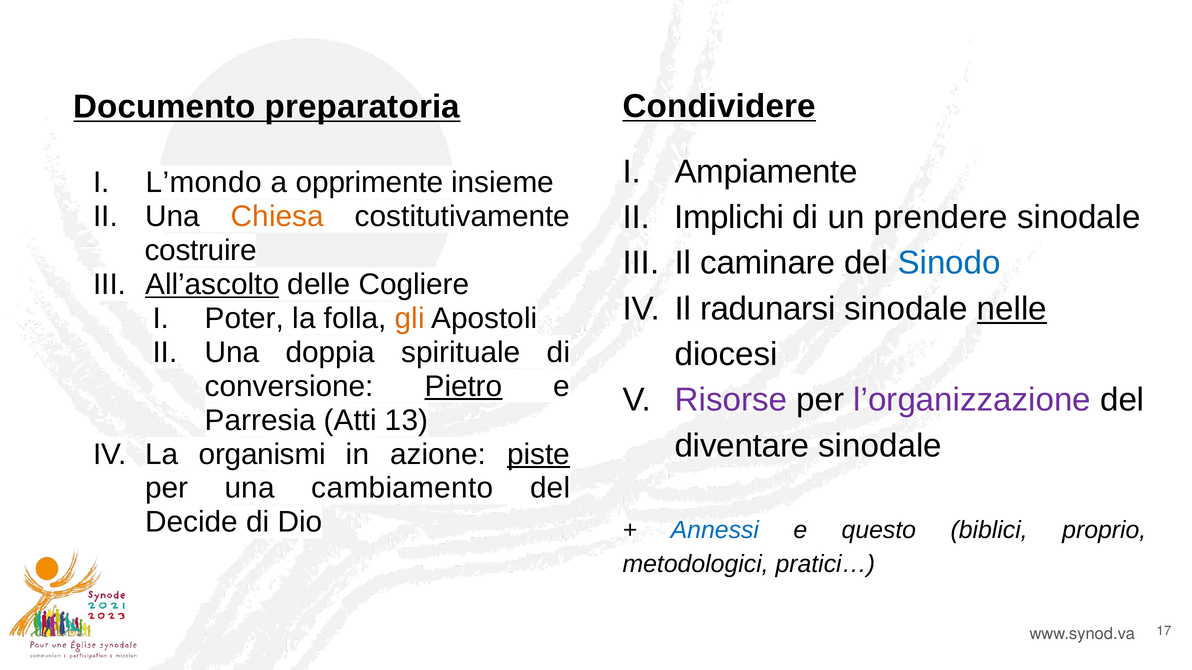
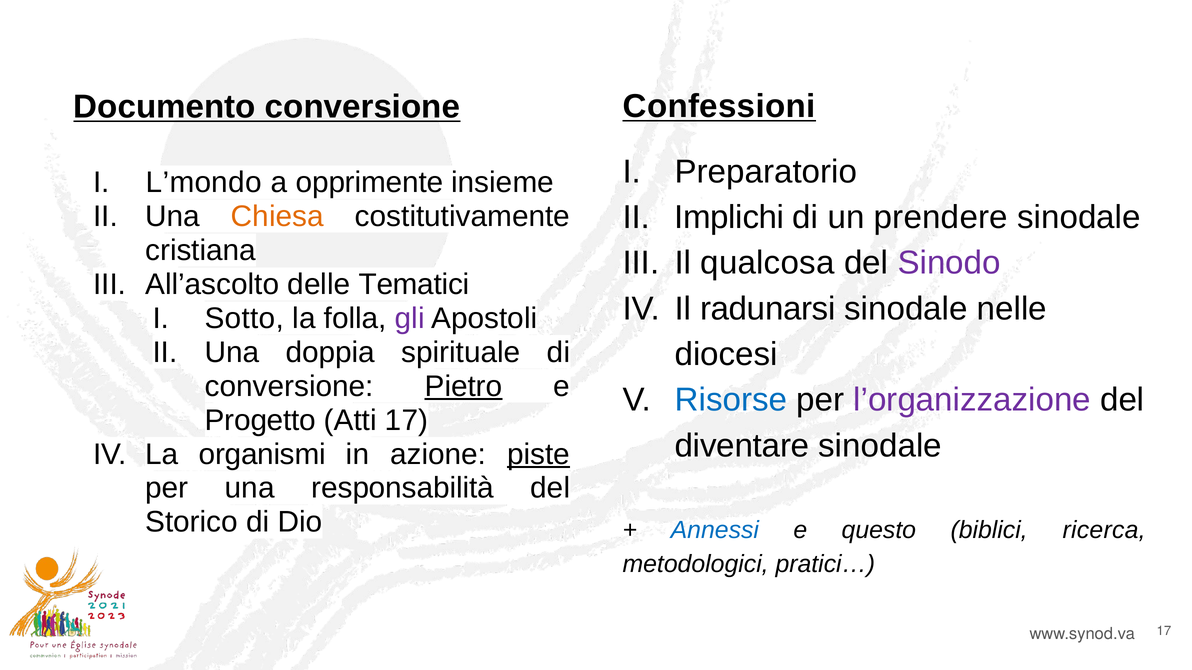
Condividere: Condividere -> Confessioni
Documento preparatoria: preparatoria -> conversione
Ampiamente: Ampiamente -> Preparatorio
costruire: costruire -> cristiana
caminare: caminare -> qualcosa
Sinodo colour: blue -> purple
All’ascolto underline: present -> none
Cogliere: Cogliere -> Tematici
nelle underline: present -> none
Poter: Poter -> Sotto
gli colour: orange -> purple
Risorse colour: purple -> blue
Parresia: Parresia -> Progetto
Atti 13: 13 -> 17
cambiamento: cambiamento -> responsabilità
Decide: Decide -> Storico
proprio: proprio -> ricerca
